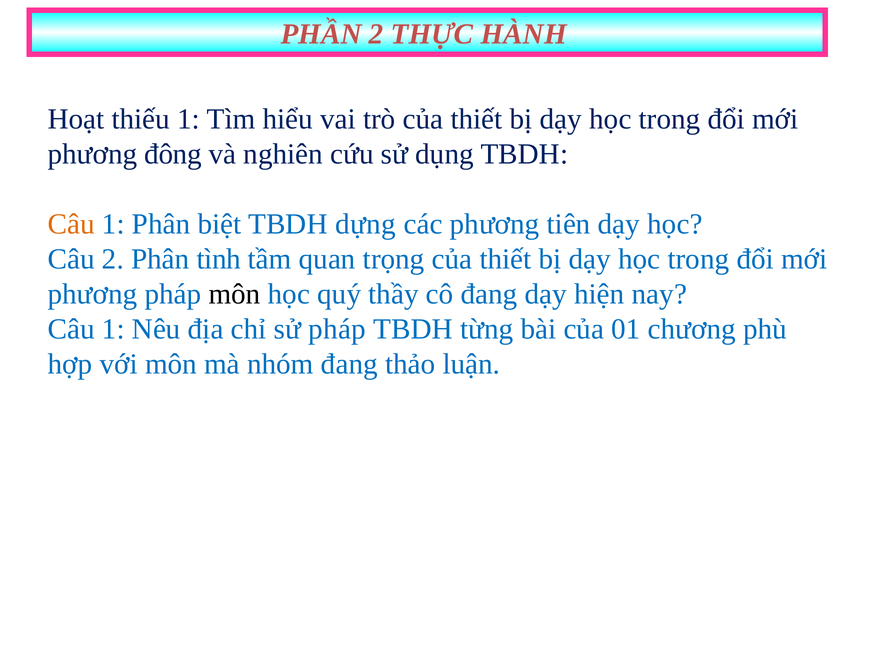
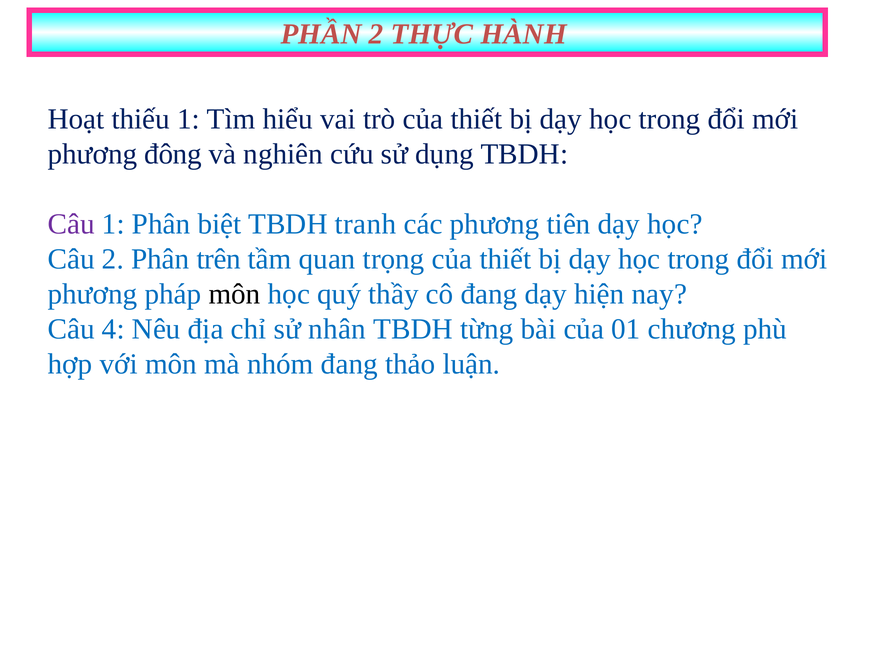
Câu at (71, 224) colour: orange -> purple
dựng: dựng -> tranh
tình: tình -> trên
1 at (113, 329): 1 -> 4
sử pháp: pháp -> nhân
